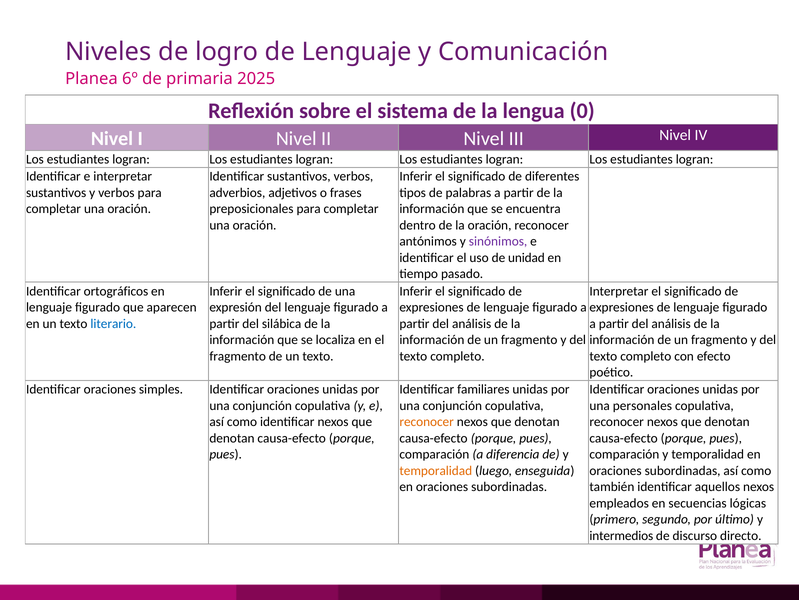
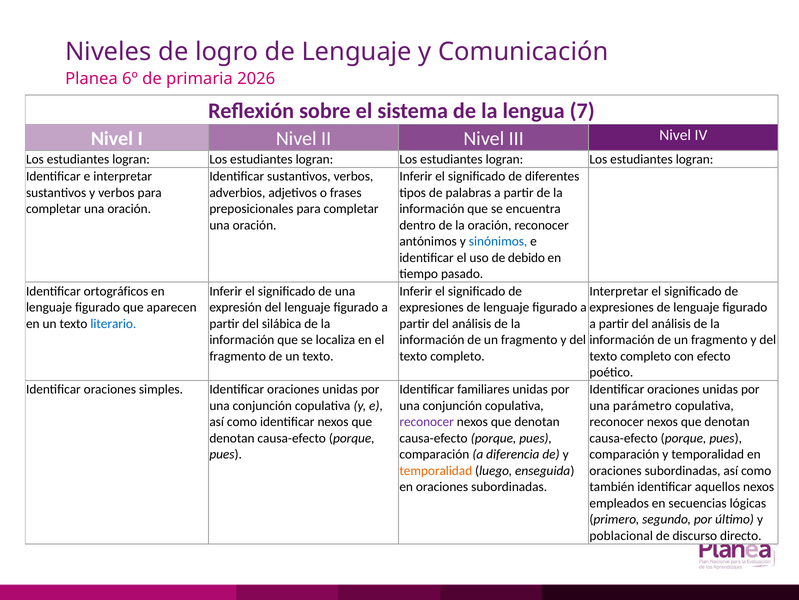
2025: 2025 -> 2026
0: 0 -> 7
sinónimos colour: purple -> blue
unidad: unidad -> debido
personales: personales -> parámetro
reconocer at (427, 422) colour: orange -> purple
intermedios: intermedios -> poblacional
